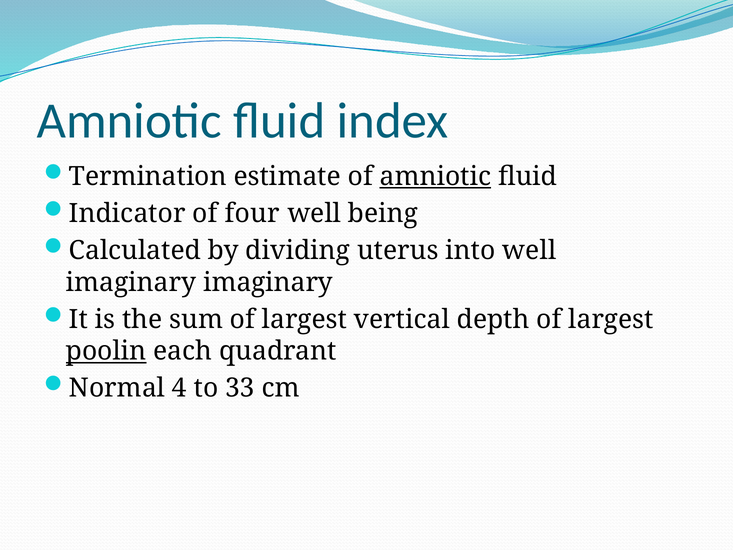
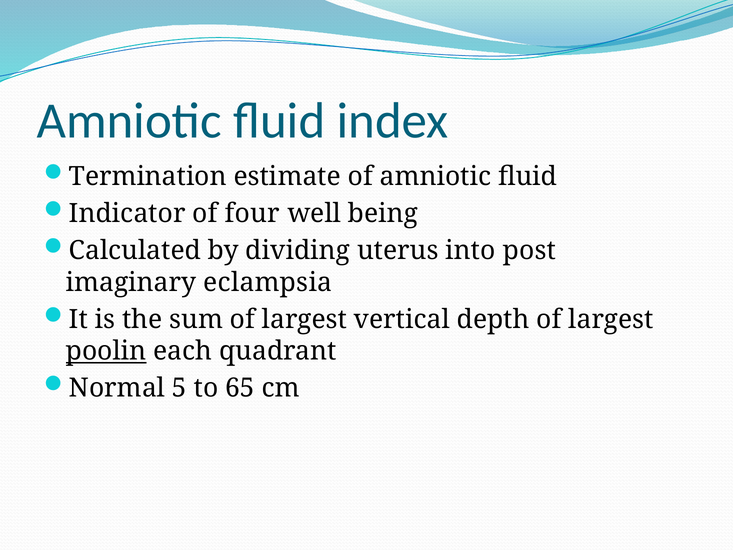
amniotic at (435, 176) underline: present -> none
into well: well -> post
imaginary imaginary: imaginary -> eclampsia
4: 4 -> 5
33: 33 -> 65
